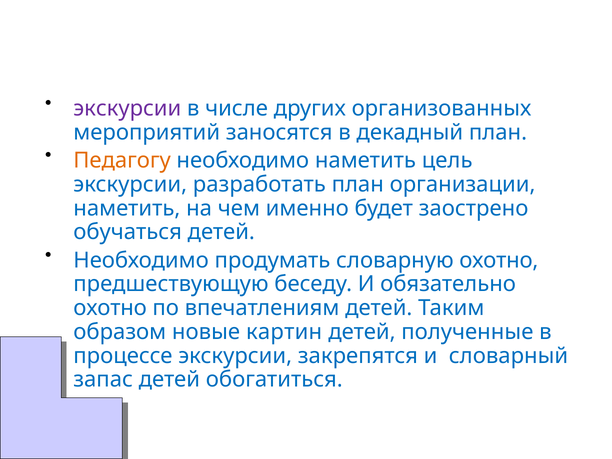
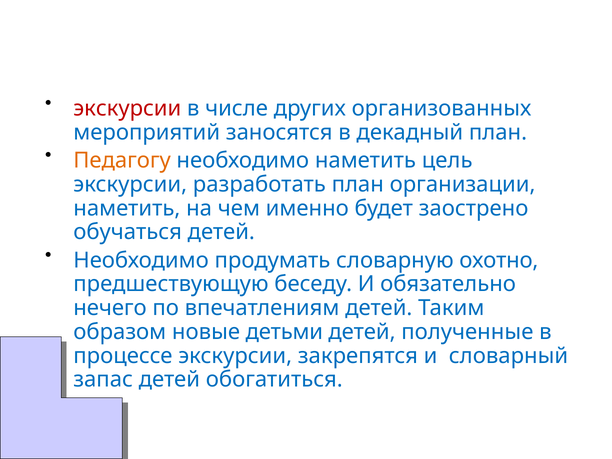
экскурсии at (127, 109) colour: purple -> red
охотно at (110, 308): охотно -> нечего
картин: картин -> детьми
